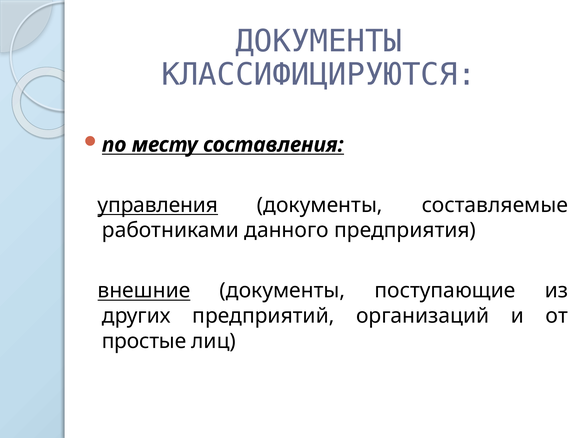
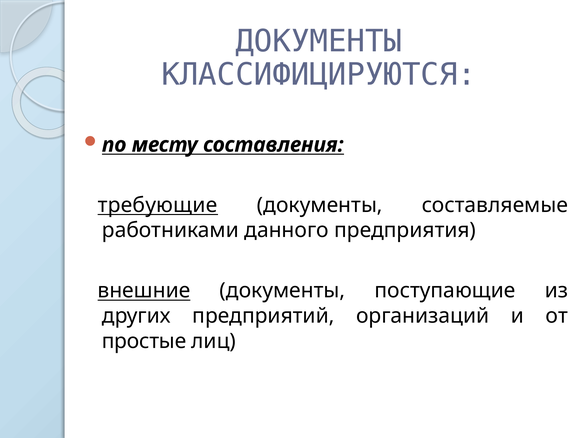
управления: управления -> требующие
